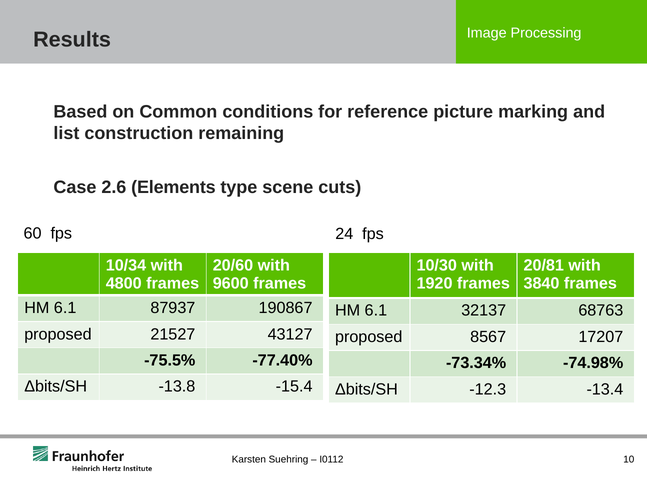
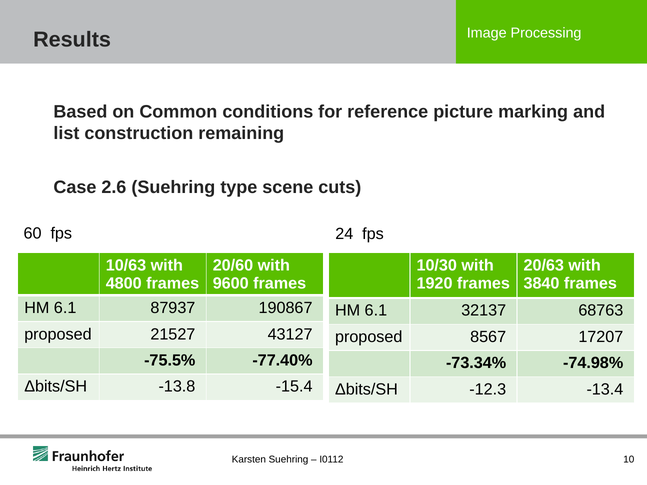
2.6 Elements: Elements -> Suehring
10/34: 10/34 -> 10/63
20/81: 20/81 -> 20/63
